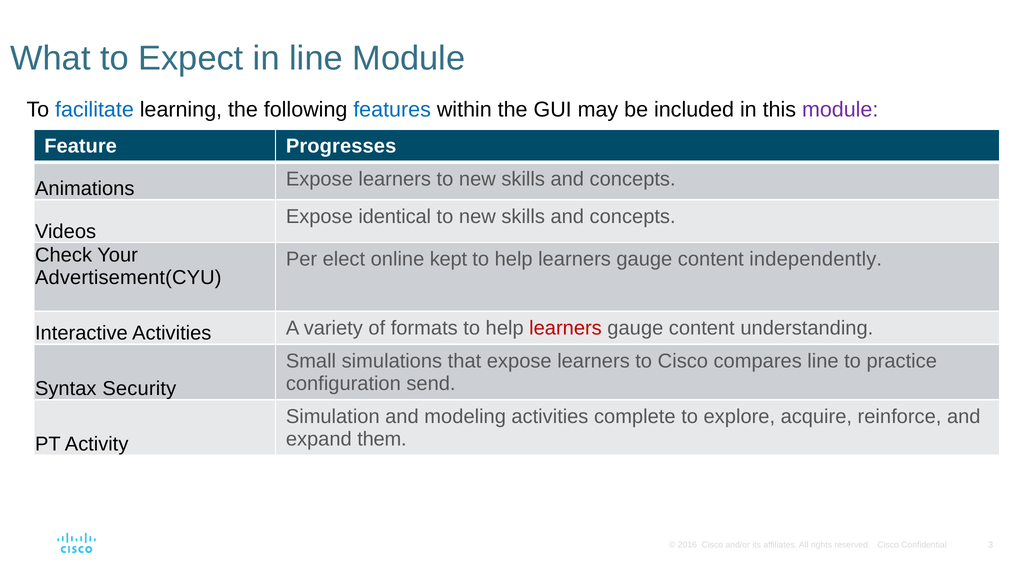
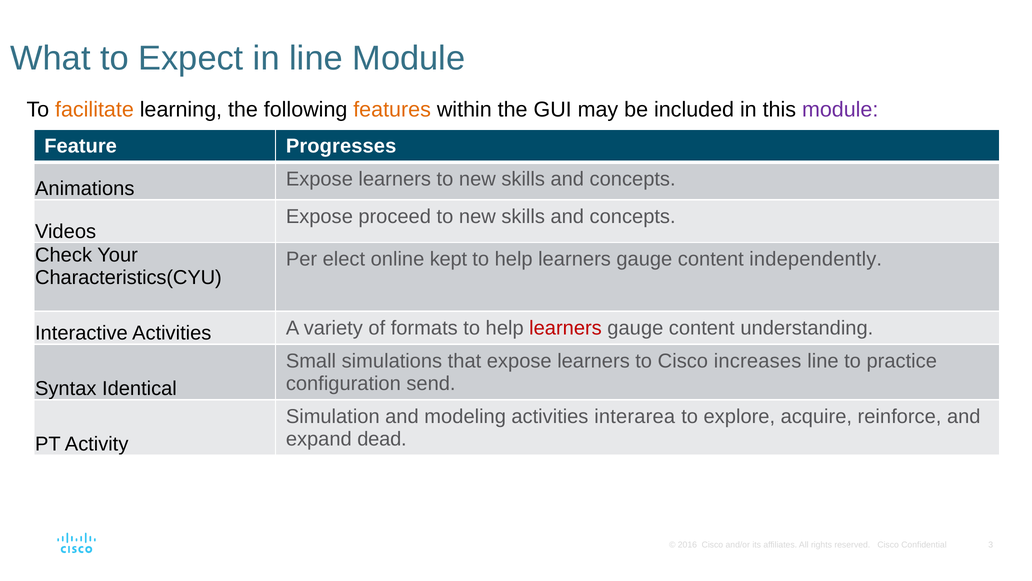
facilitate colour: blue -> orange
features colour: blue -> orange
identical: identical -> proceed
Advertisement(CYU: Advertisement(CYU -> Characteristics(CYU
compares: compares -> increases
Security: Security -> Identical
complete: complete -> interarea
them: them -> dead
